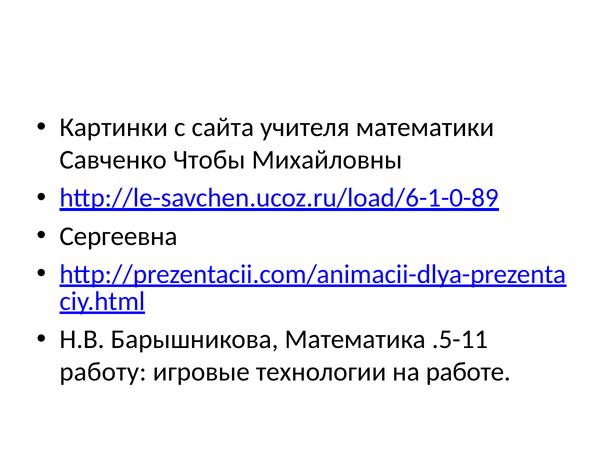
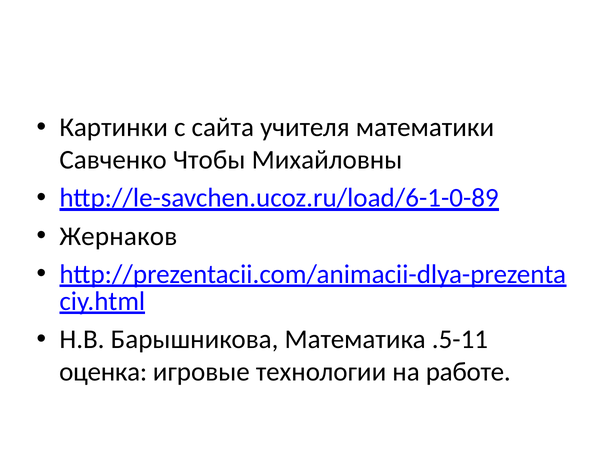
Сергеевна: Сергеевна -> Жернаков
работу: работу -> оценка
